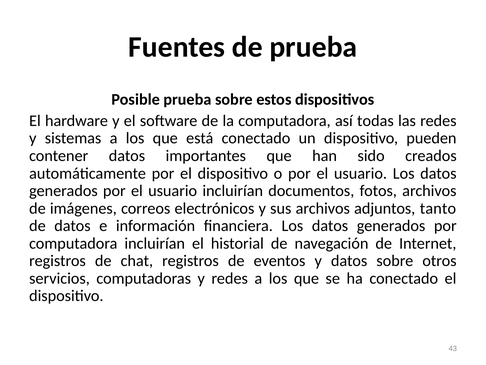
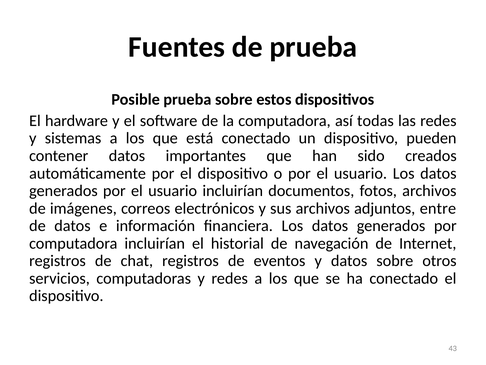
tanto: tanto -> entre
